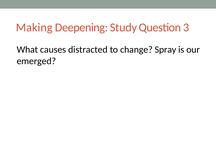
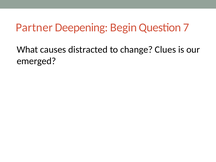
Making: Making -> Partner
Study: Study -> Begin
3: 3 -> 7
Spray: Spray -> Clues
